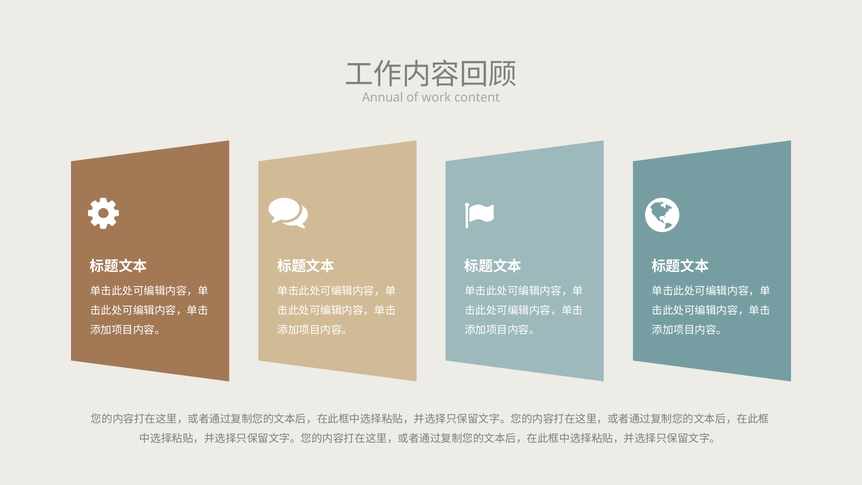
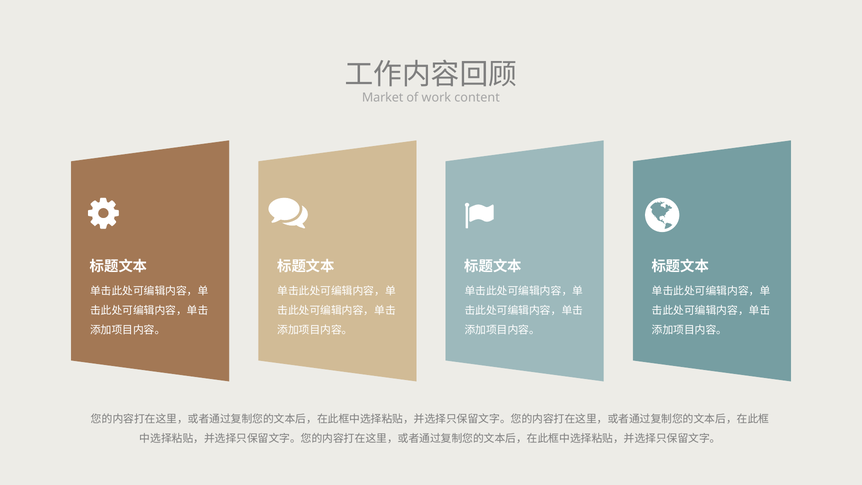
Annual: Annual -> Market
